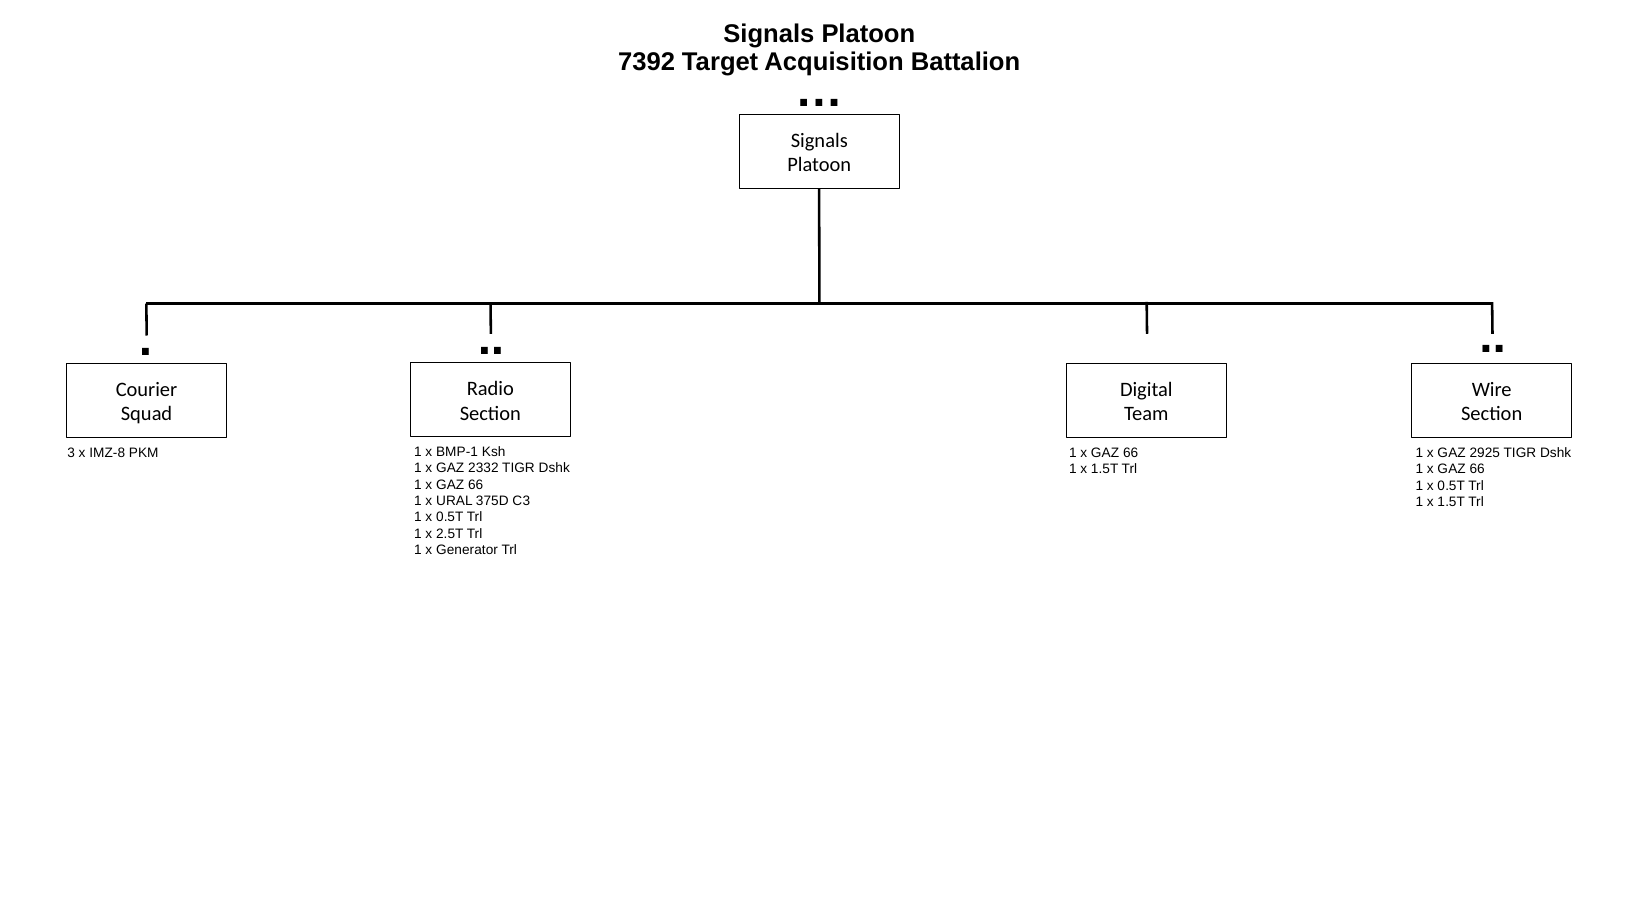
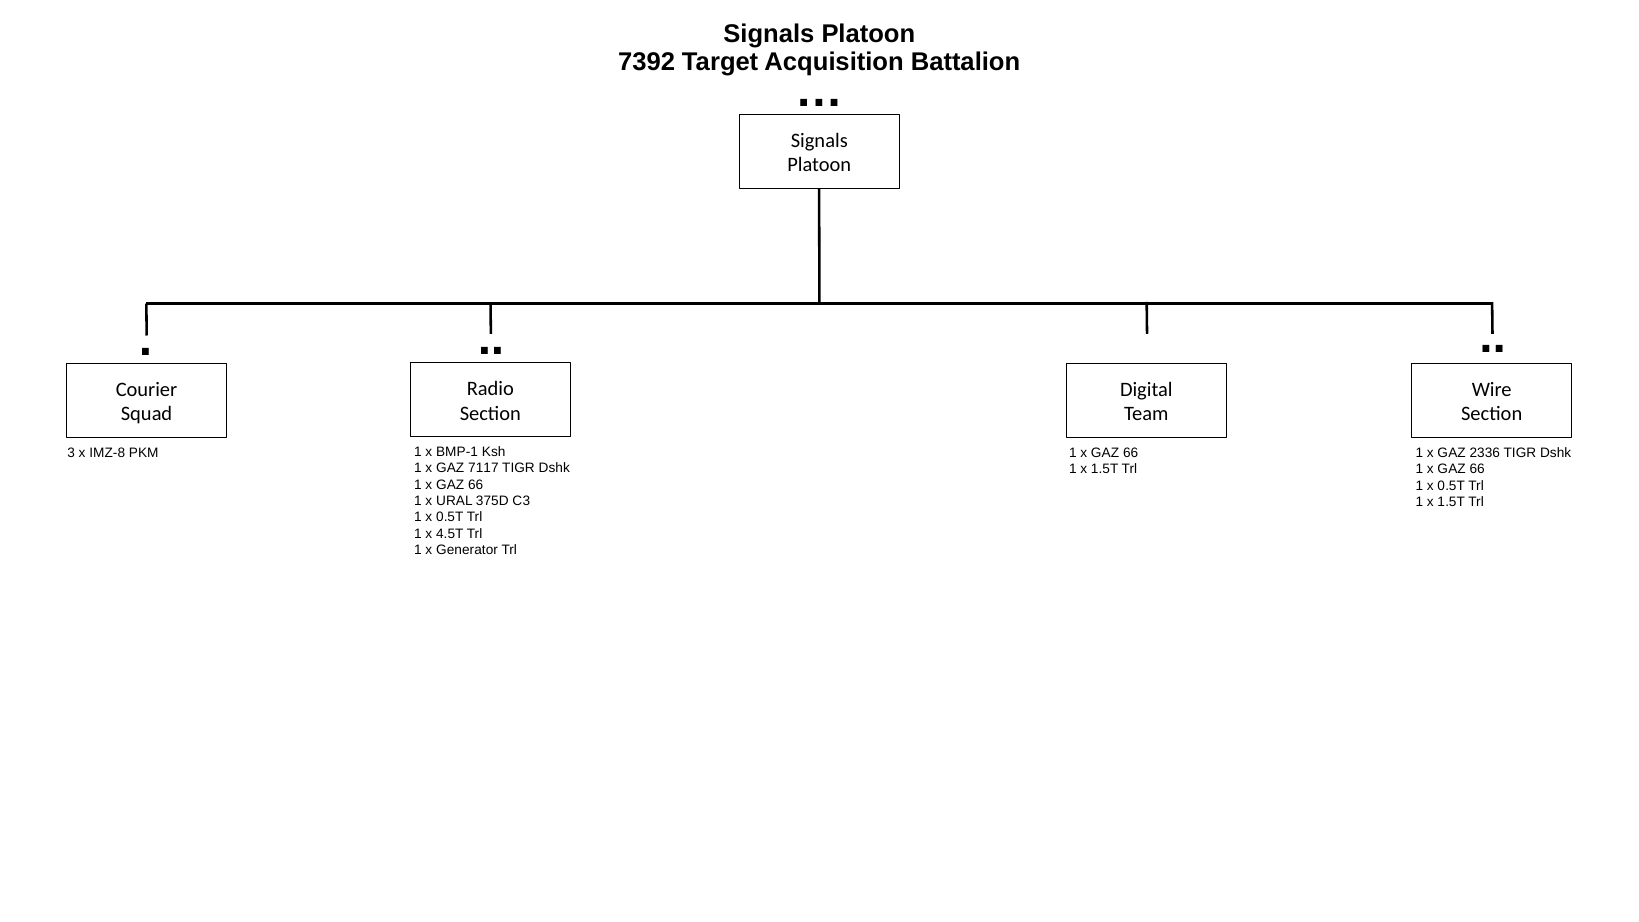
2925: 2925 -> 2336
2332: 2332 -> 7117
2.5T: 2.5T -> 4.5T
